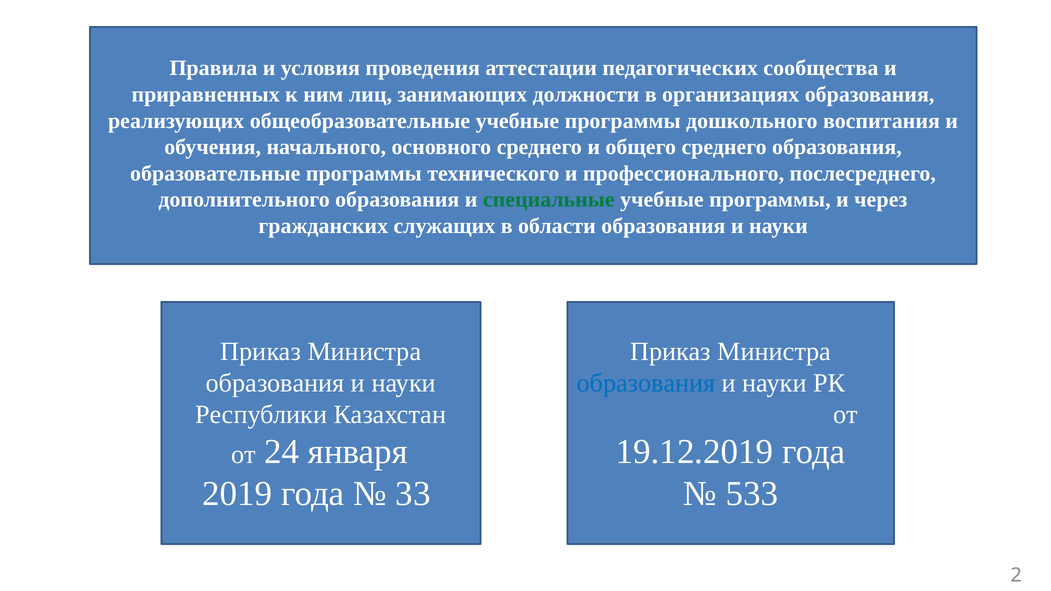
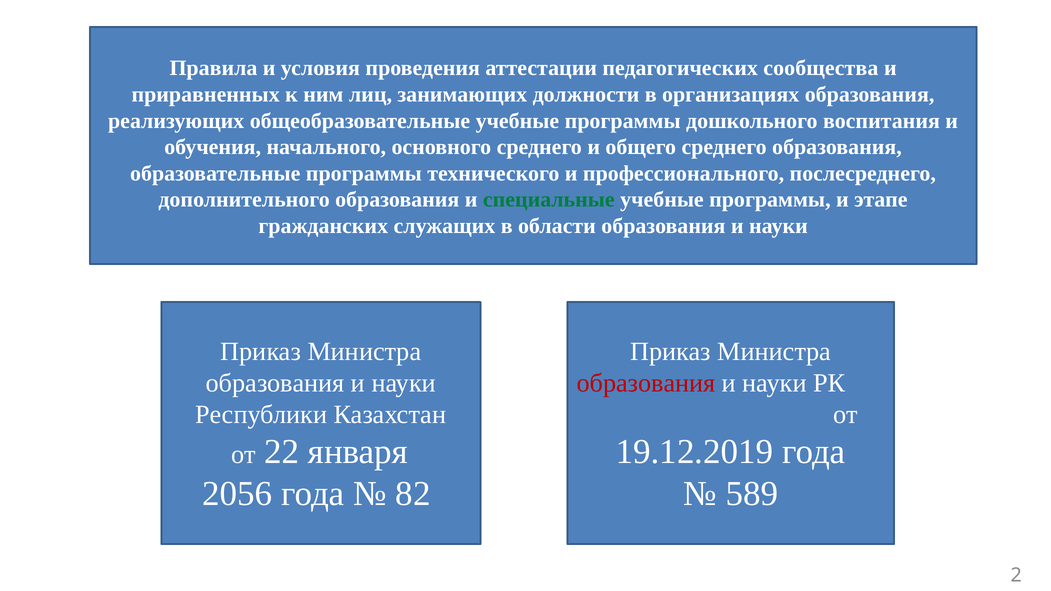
через: через -> этапе
образования at (646, 383) colour: blue -> red
24: 24 -> 22
2019: 2019 -> 2056
33: 33 -> 82
533: 533 -> 589
